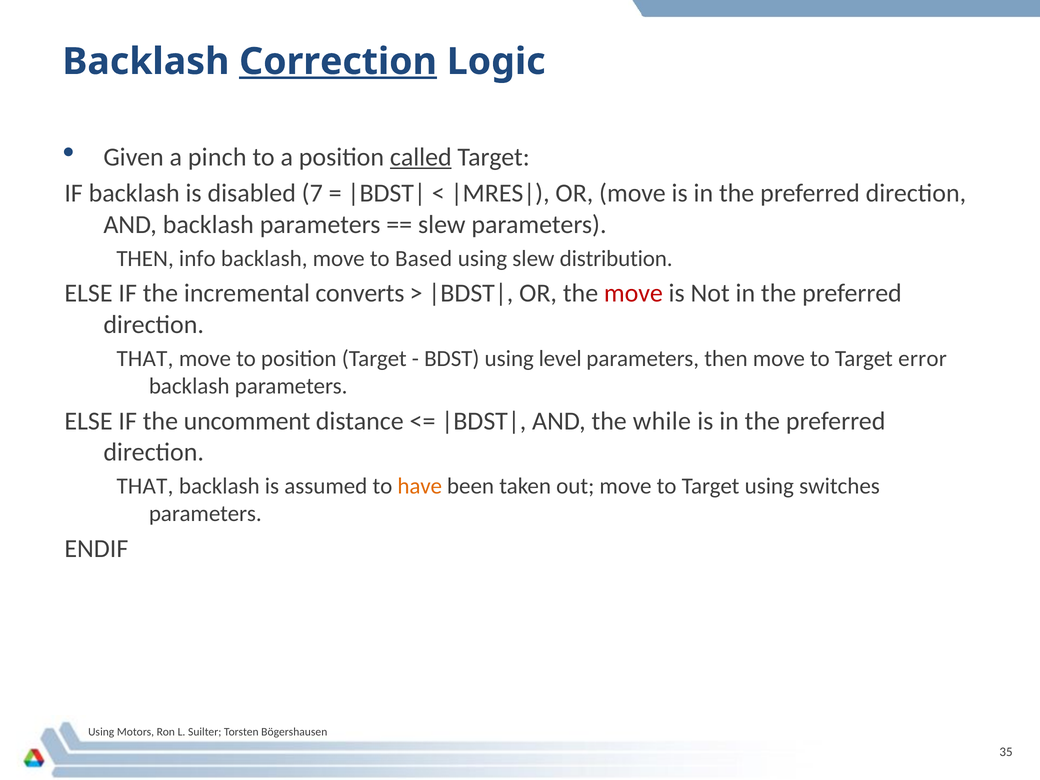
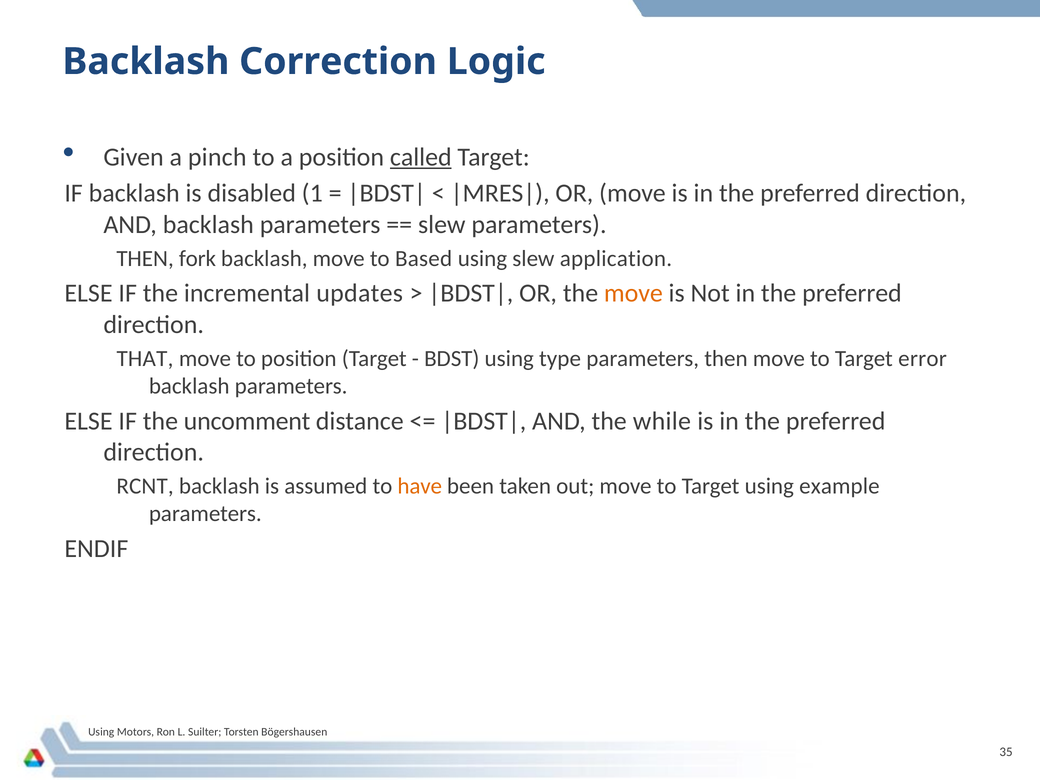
Correction underline: present -> none
7: 7 -> 1
info: info -> fork
distribution: distribution -> application
converts: converts -> updates
move at (633, 293) colour: red -> orange
level: level -> type
THAT at (145, 486): THAT -> RCNT
switches: switches -> example
